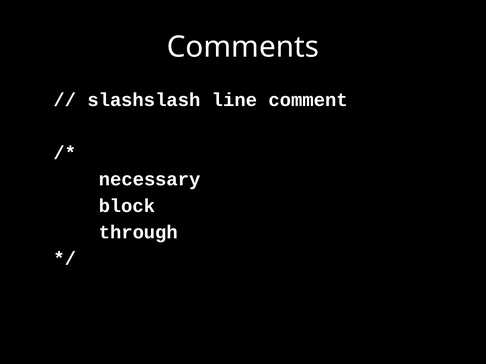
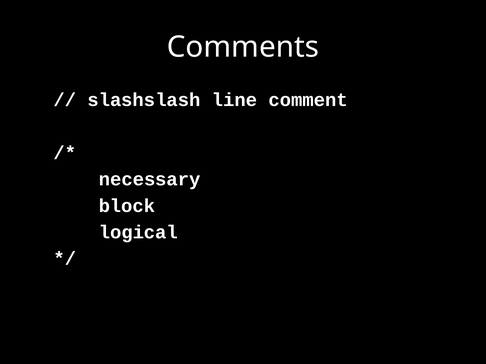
through: through -> logical
